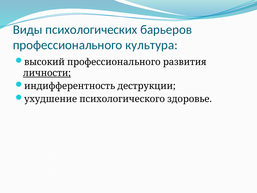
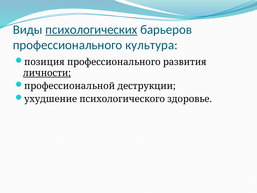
психологических underline: none -> present
высокий: высокий -> позиция
индифферентность: индифферентность -> профессиональной
